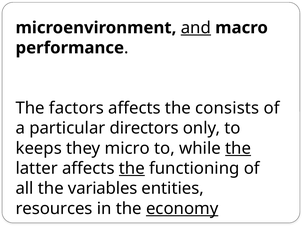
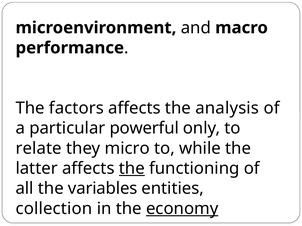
and underline: present -> none
consists: consists -> analysis
directors: directors -> powerful
keeps: keeps -> relate
the at (238, 149) underline: present -> none
resources: resources -> collection
